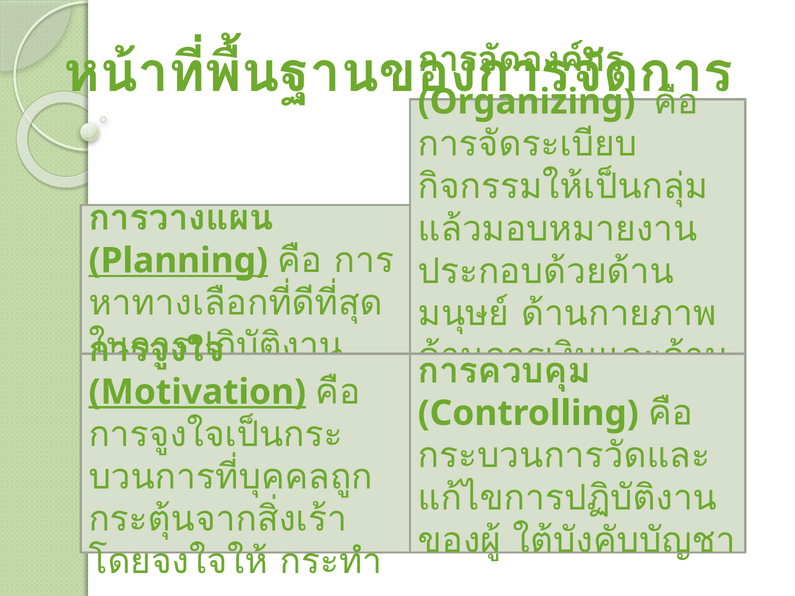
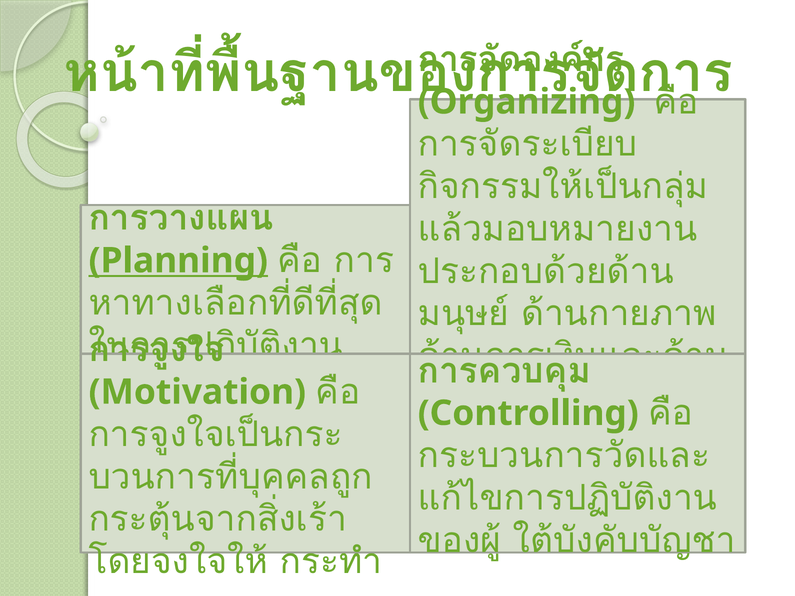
Motivation underline: present -> none
